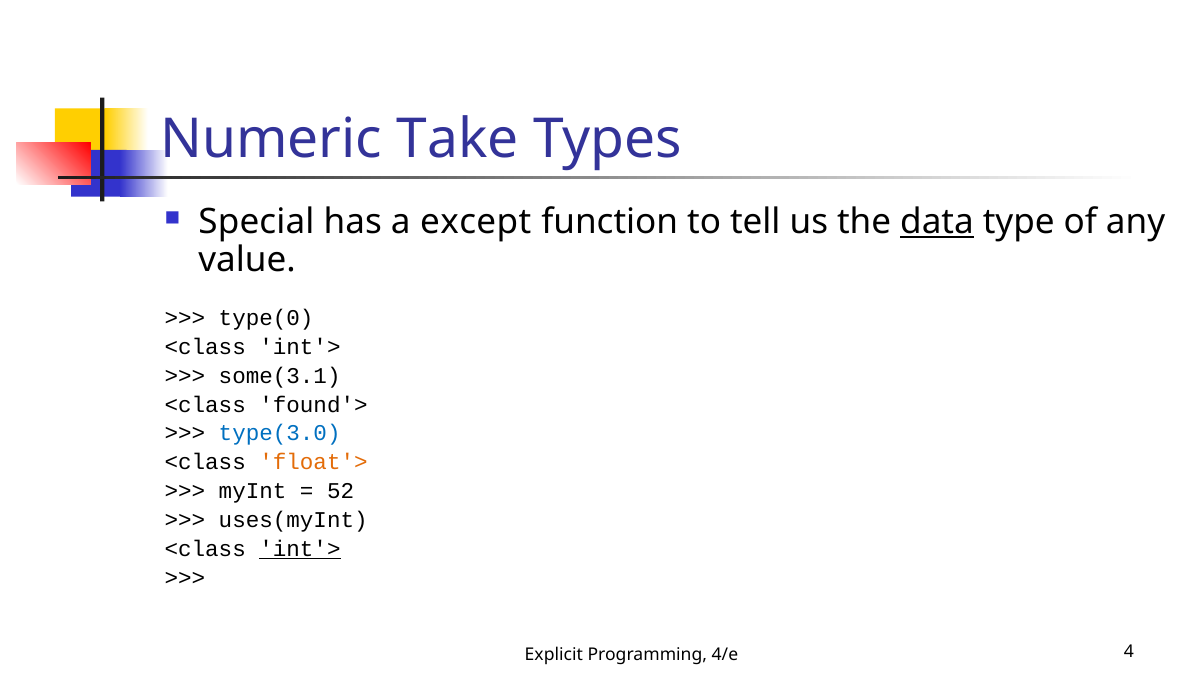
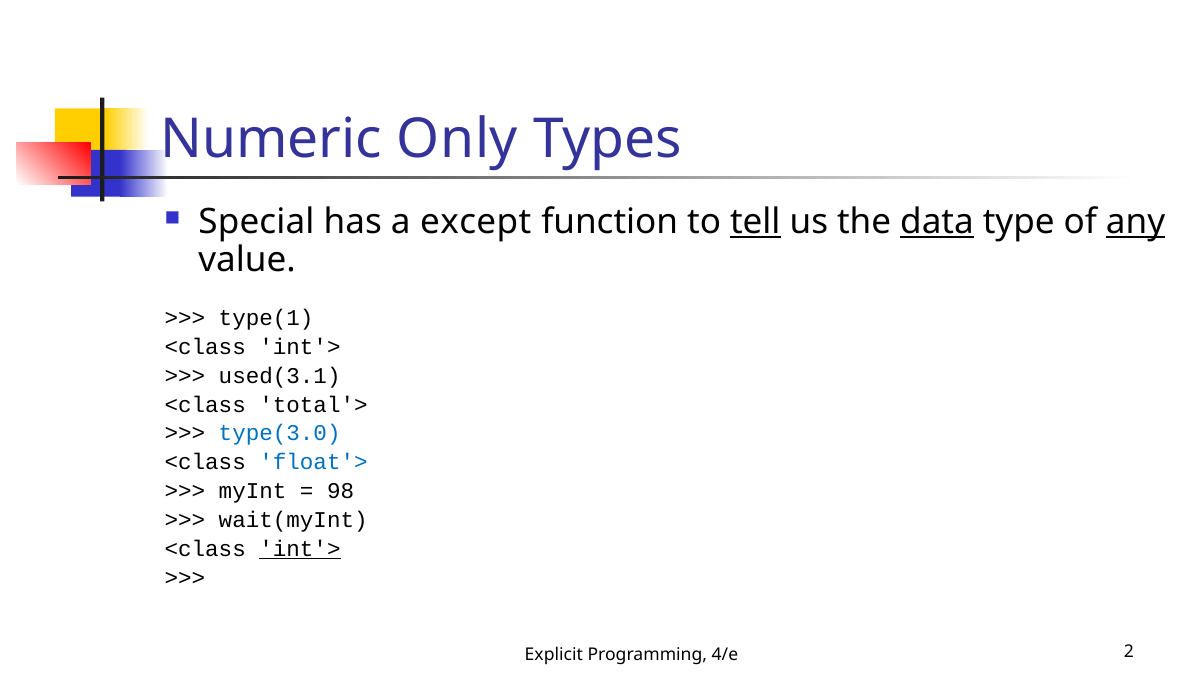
Take: Take -> Only
tell underline: none -> present
any underline: none -> present
type(0: type(0 -> type(1
some(3.1: some(3.1 -> used(3.1
found'>: found'> -> total'>
float'> colour: orange -> blue
52: 52 -> 98
uses(myInt: uses(myInt -> wait(myInt
4: 4 -> 2
